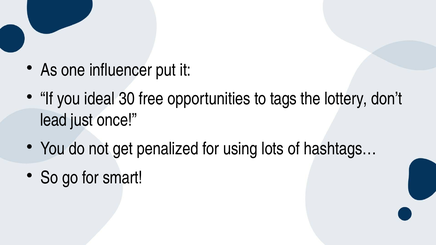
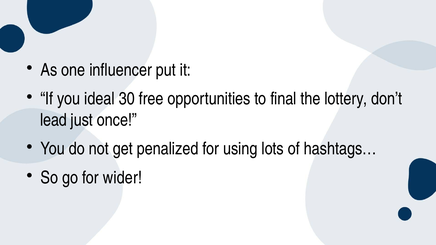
tags: tags -> final
smart: smart -> wider
